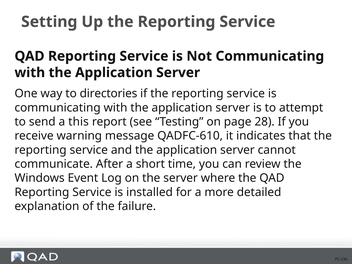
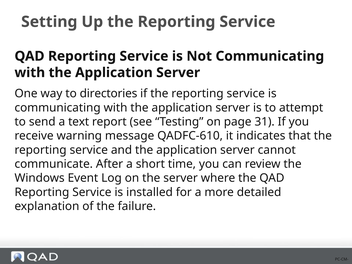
this: this -> text
28: 28 -> 31
